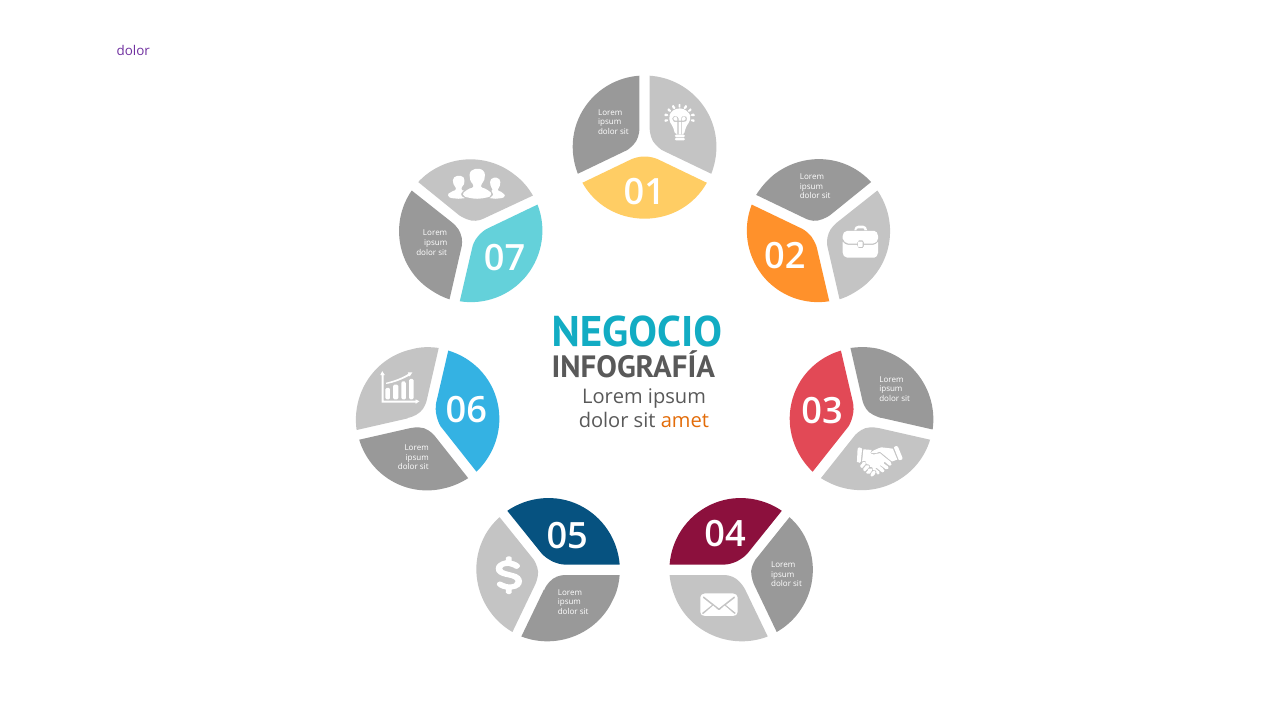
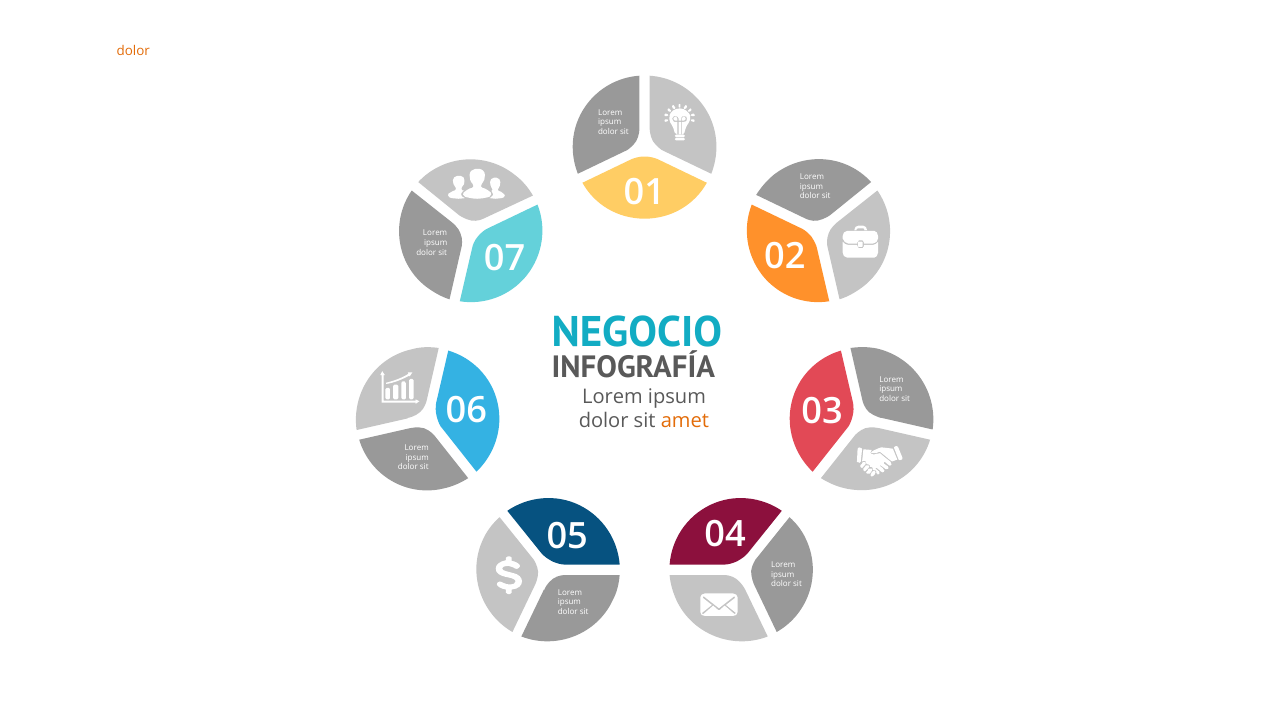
dolor at (133, 51) colour: purple -> orange
